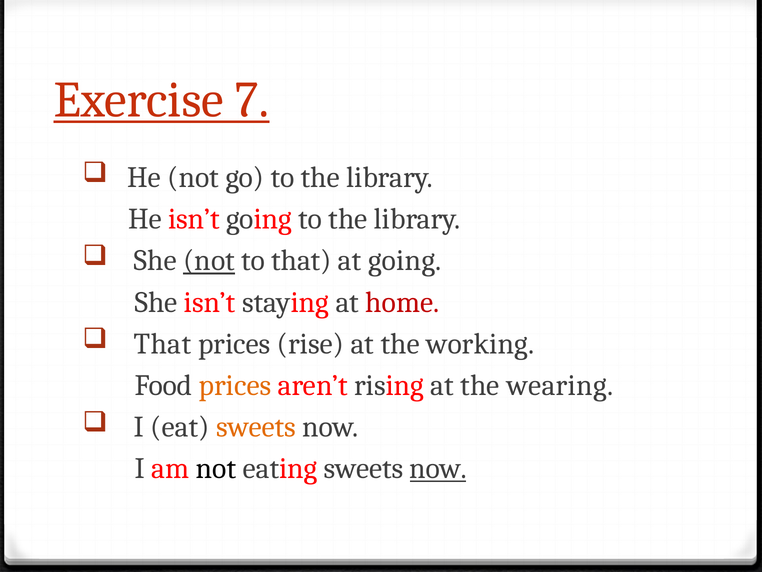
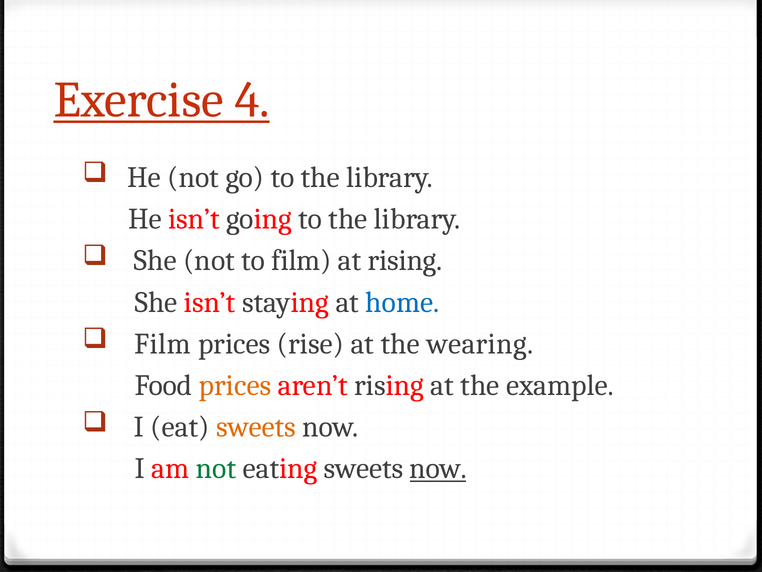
7: 7 -> 4
not at (209, 260) underline: present -> none
to that: that -> film
at going: going -> rising
home colour: red -> blue
That at (163, 343): That -> Film
working: working -> wearing
wearing: wearing -> example
not at (216, 468) colour: black -> green
